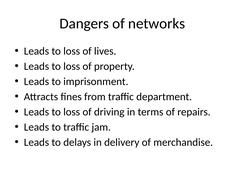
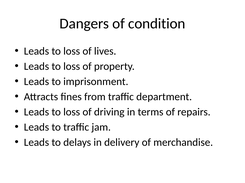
networks: networks -> condition
